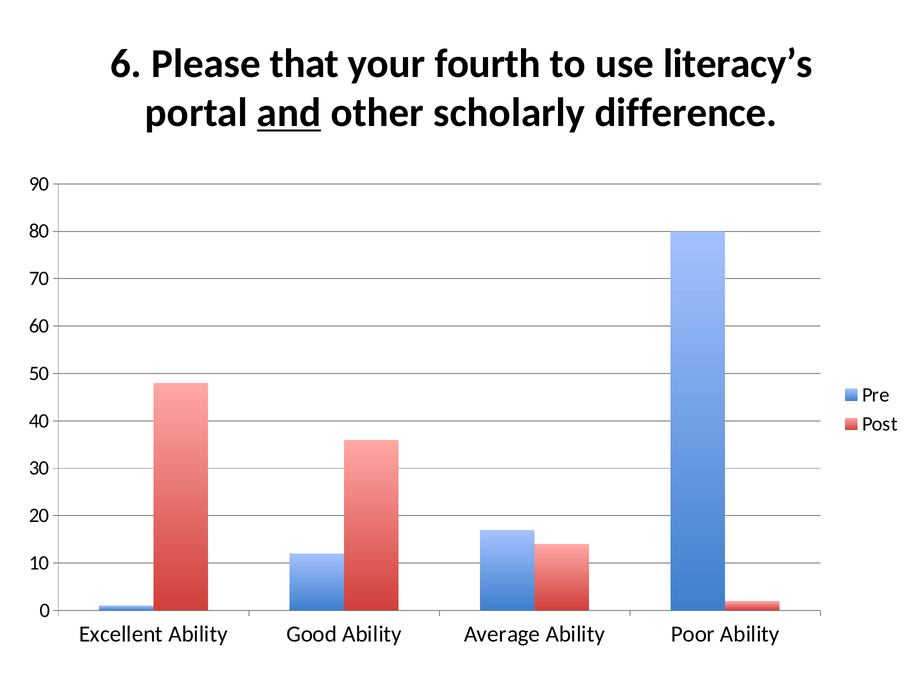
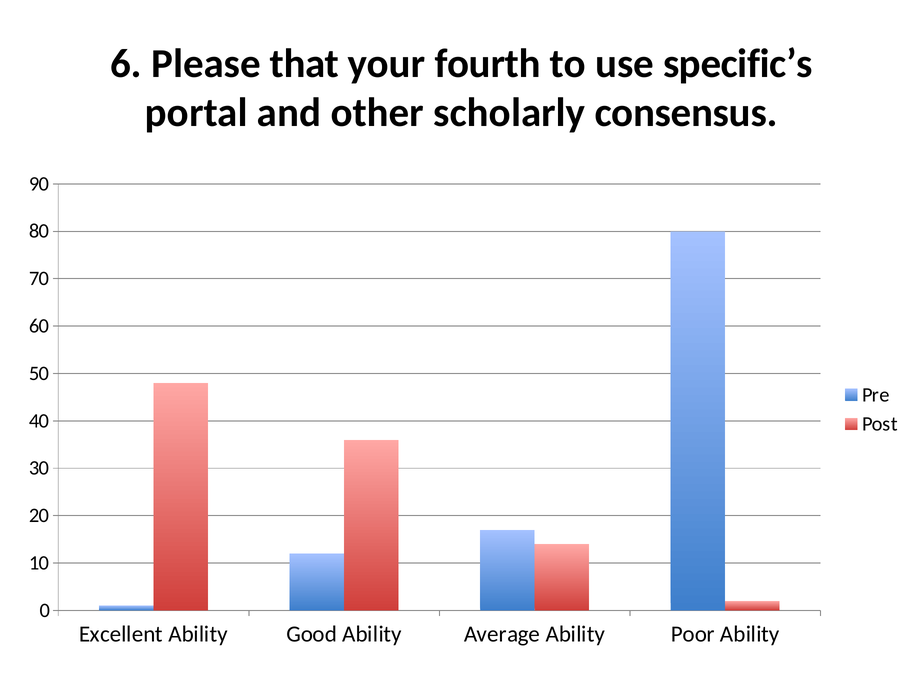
literacy’s: literacy’s -> specific’s
and underline: present -> none
difference: difference -> consensus
